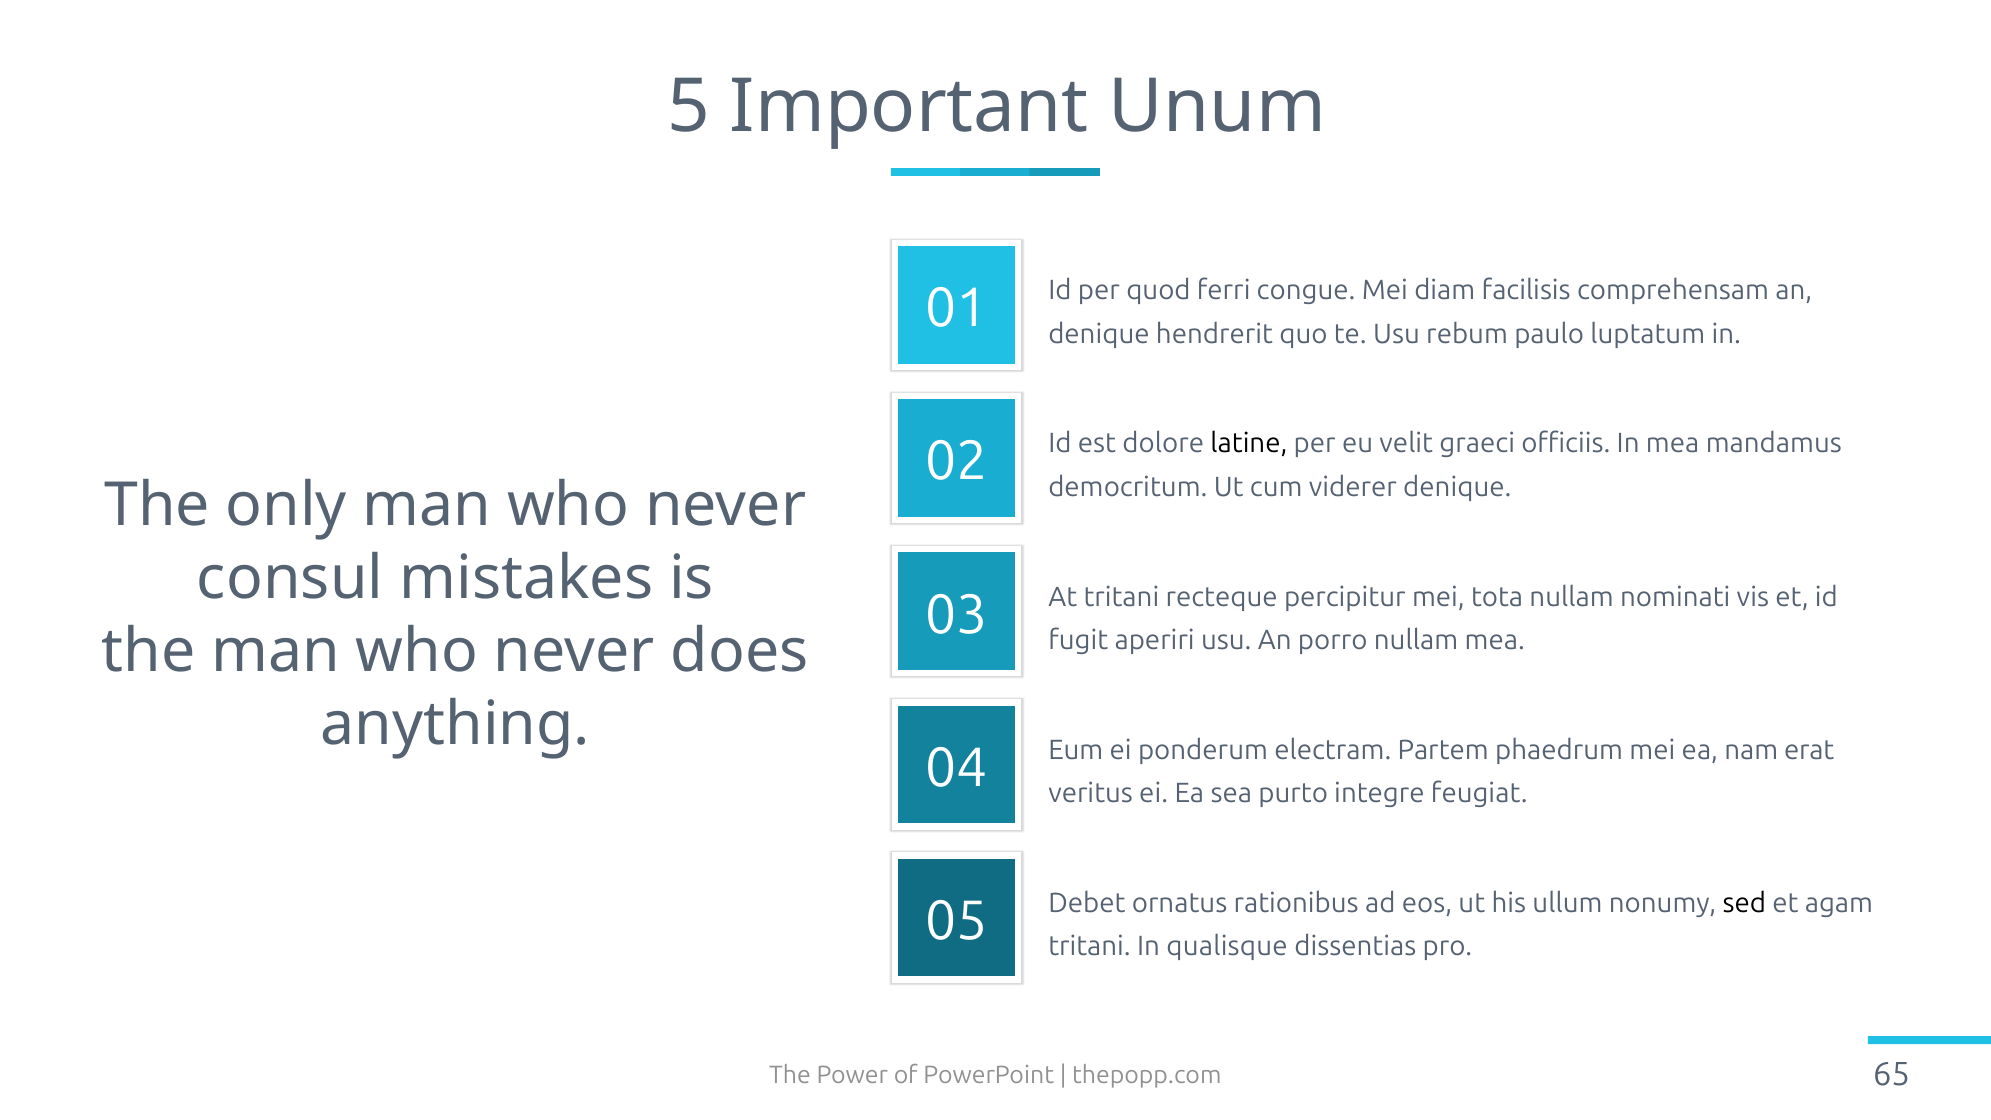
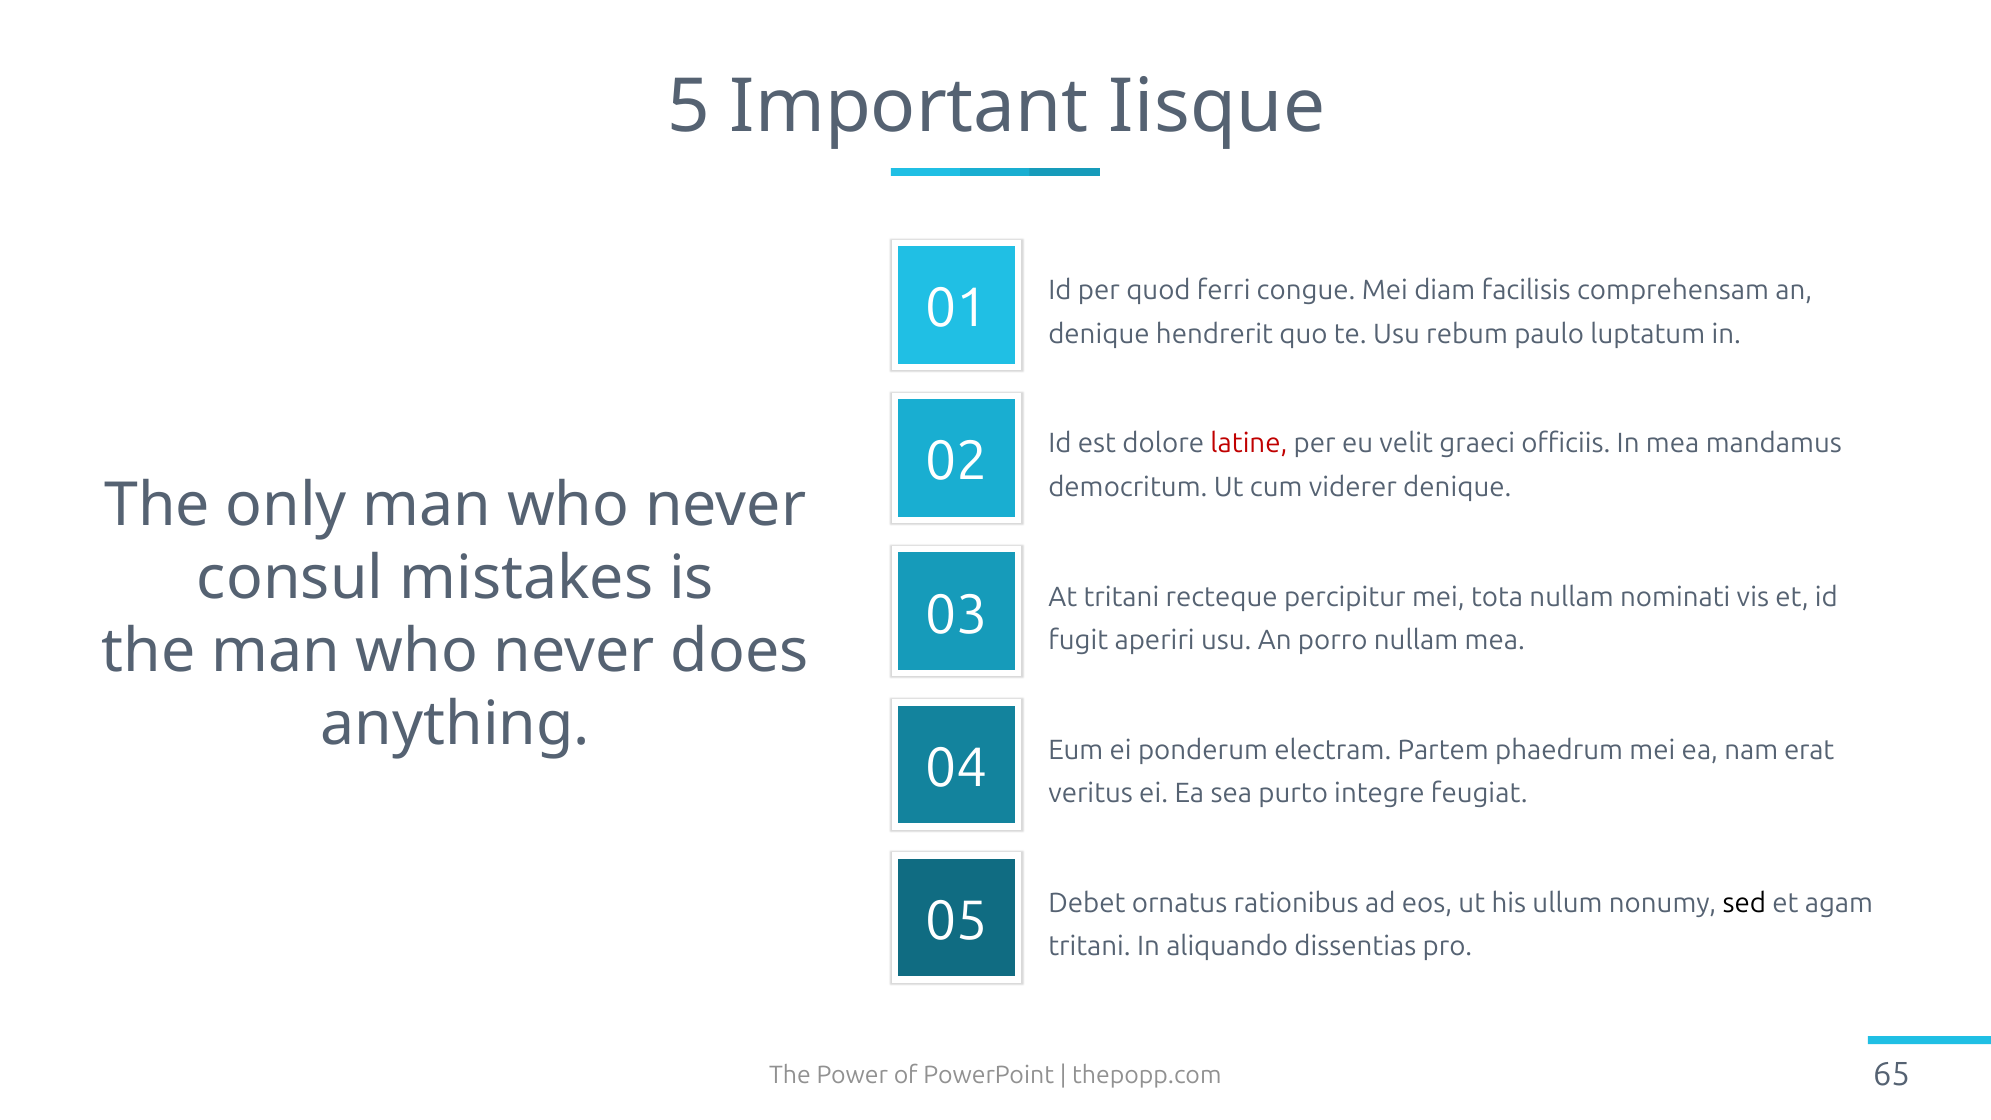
Unum: Unum -> Iisque
latine colour: black -> red
qualisque: qualisque -> aliquando
